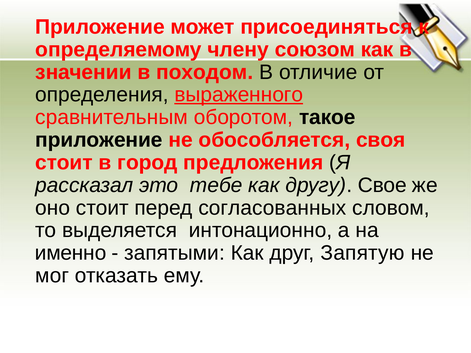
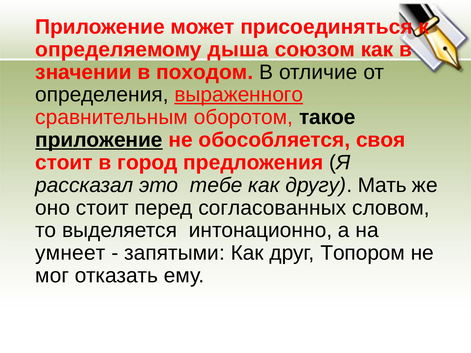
члену: члену -> дыша
приложение at (99, 140) underline: none -> present
Свое: Свое -> Мать
именно: именно -> умнеет
Запятую: Запятую -> Топором
